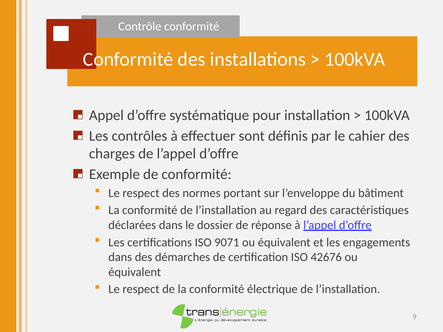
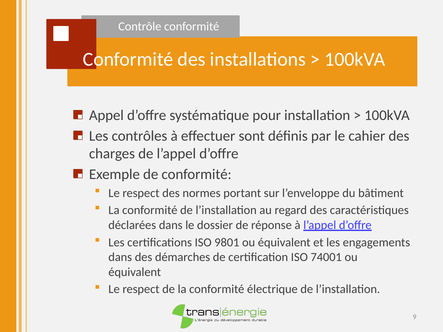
9071: 9071 -> 9801
42676: 42676 -> 74001
